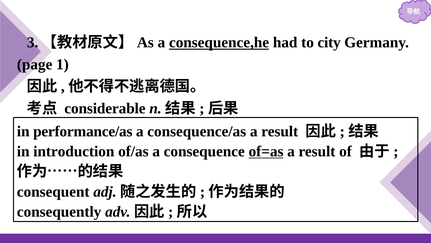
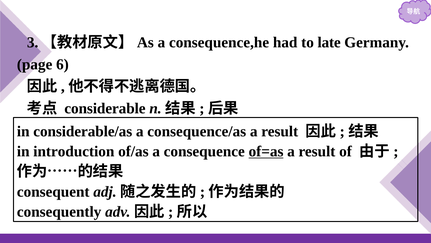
consequence,he underline: present -> none
city: city -> late
1: 1 -> 6
performance/as: performance/as -> considerable/as
